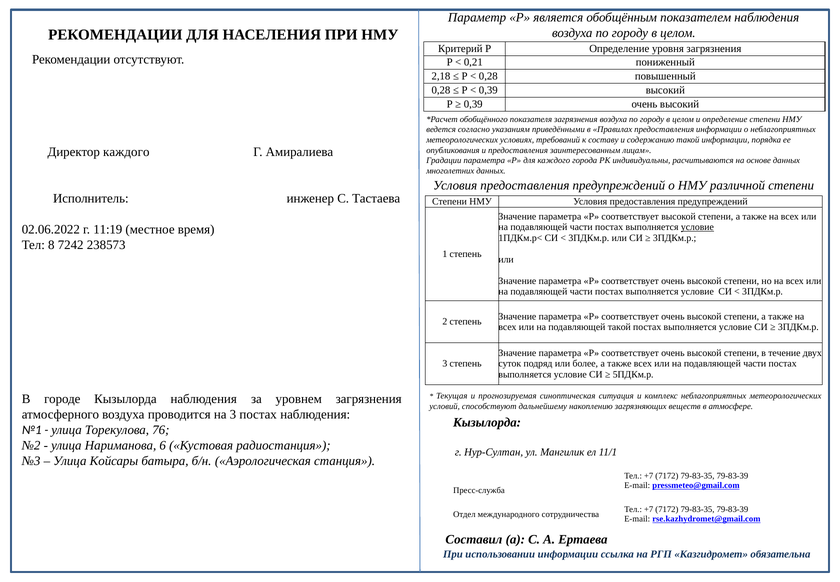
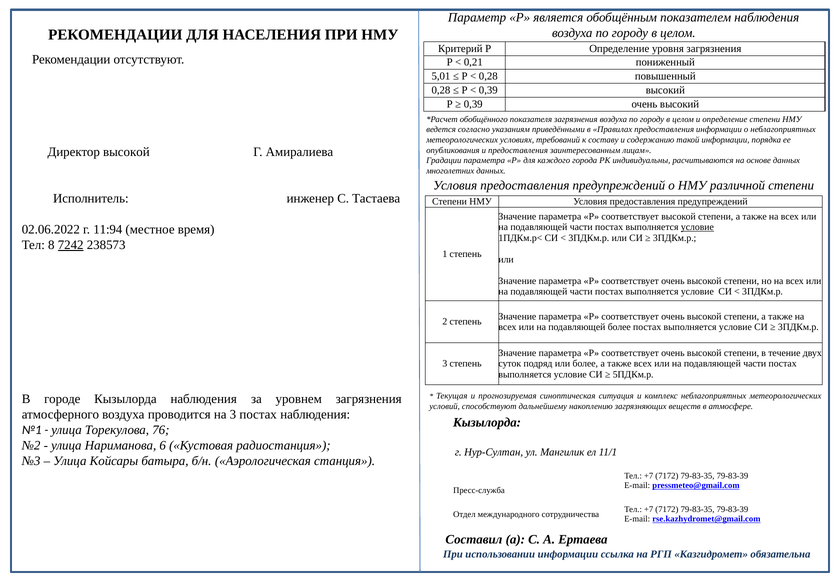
2,18: 2,18 -> 5,01
Директор каждого: каждого -> высокой
11:19: 11:19 -> 11:94
7242 underline: none -> present
подавляющей такой: такой -> более
